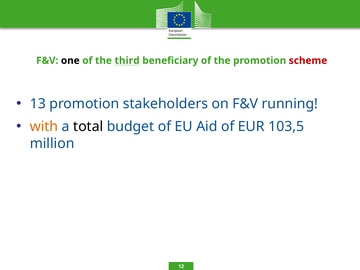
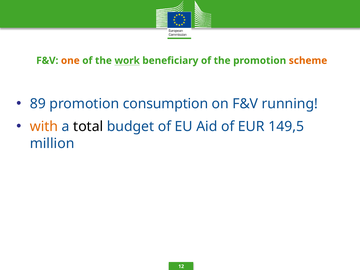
one colour: black -> orange
third: third -> work
scheme colour: red -> orange
13: 13 -> 89
stakeholders: stakeholders -> consumption
103,5: 103,5 -> 149,5
